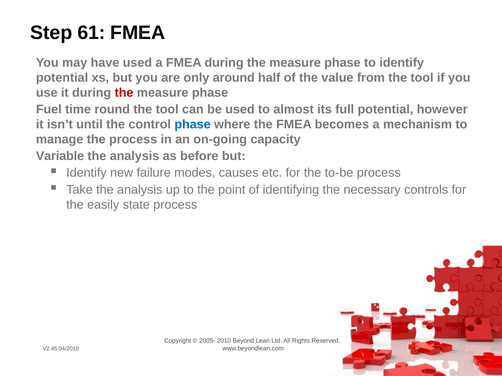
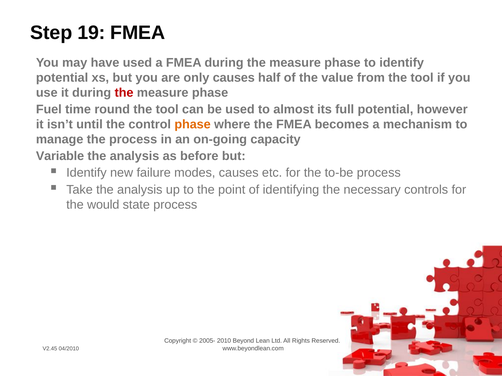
61: 61 -> 19
only around: around -> causes
phase at (193, 125) colour: blue -> orange
easily: easily -> would
